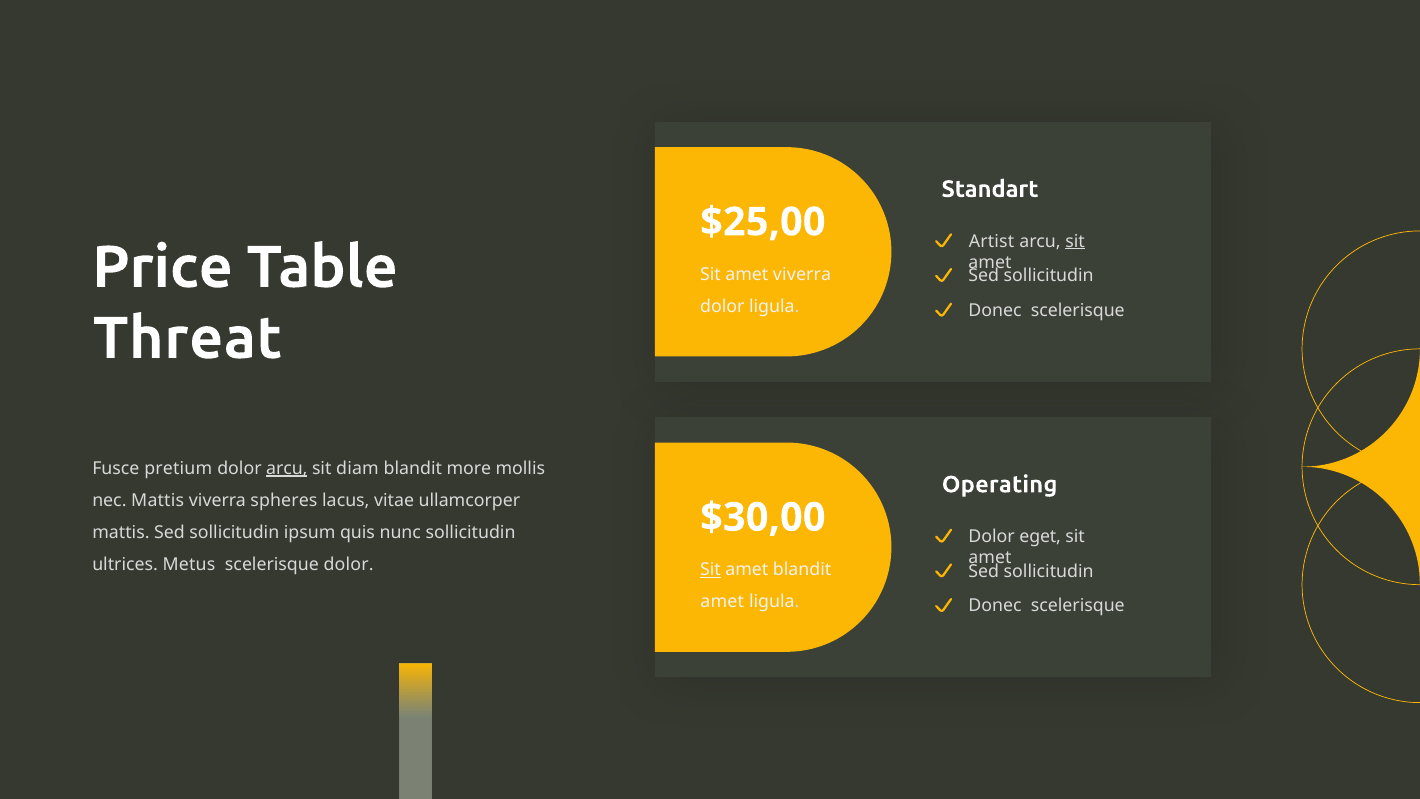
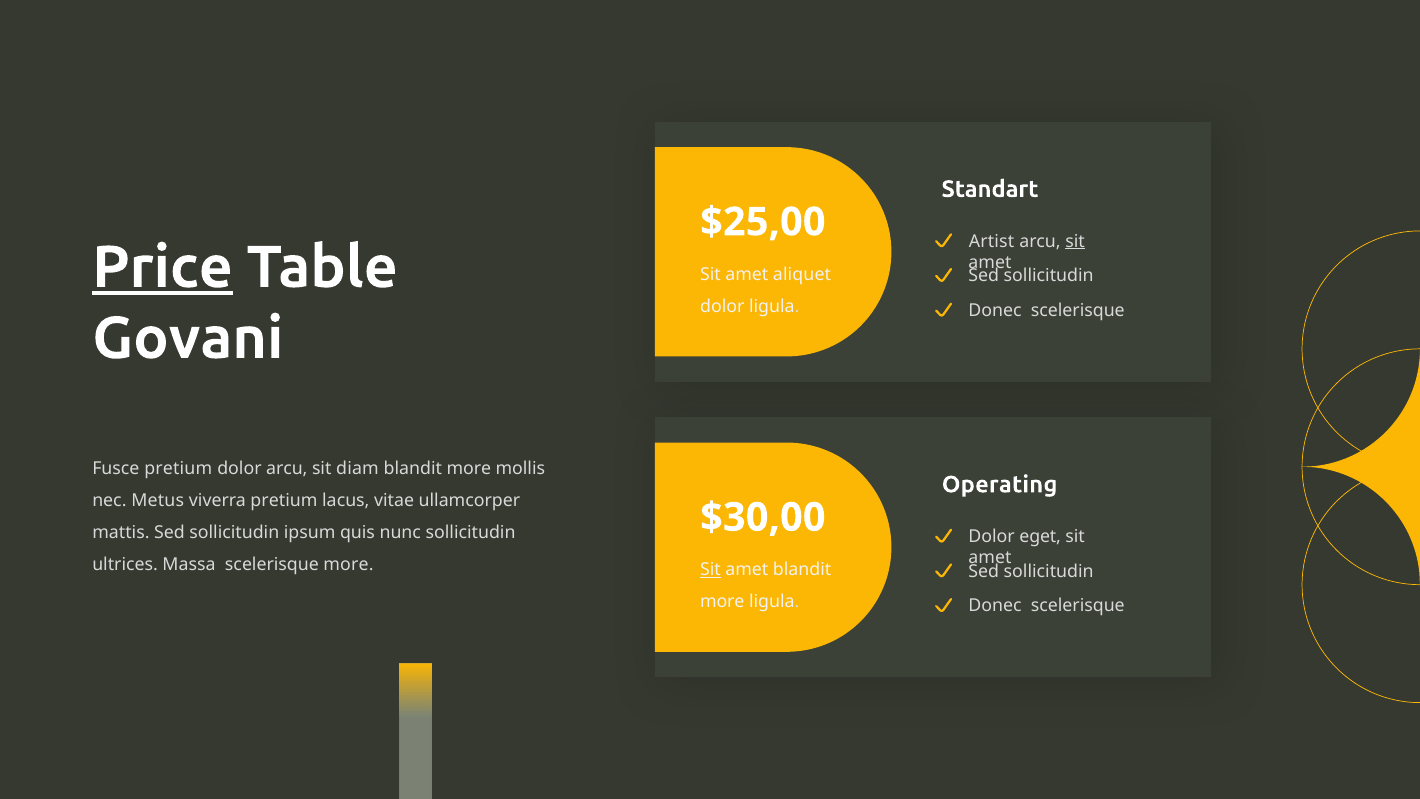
Price underline: none -> present
amet viverra: viverra -> aliquet
Threat: Threat -> Govani
arcu at (287, 468) underline: present -> none
nec Mattis: Mattis -> Metus
viverra spheres: spheres -> pretium
Metus: Metus -> Massa
scelerisque dolor: dolor -> more
amet at (722, 602): amet -> more
